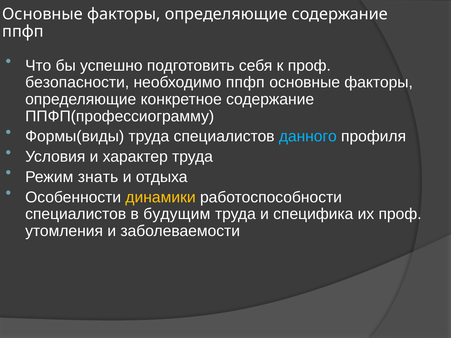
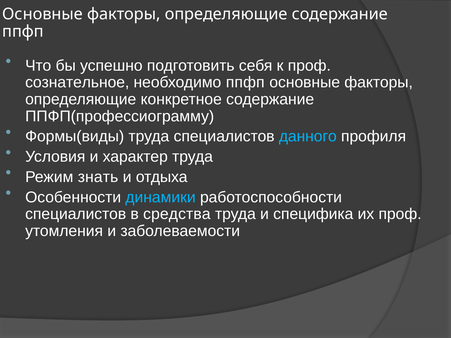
безопасности: безопасности -> сознательное
динамики colour: yellow -> light blue
будущим: будущим -> средства
